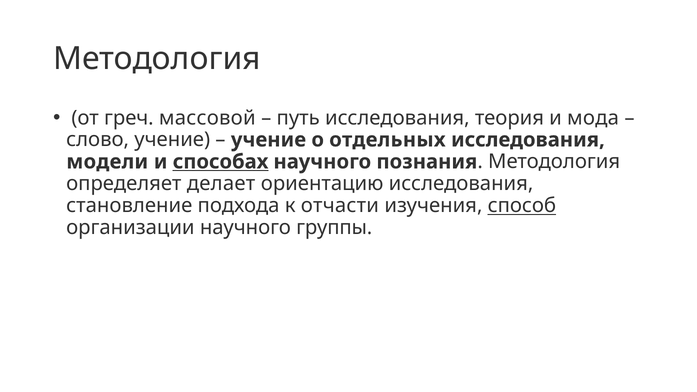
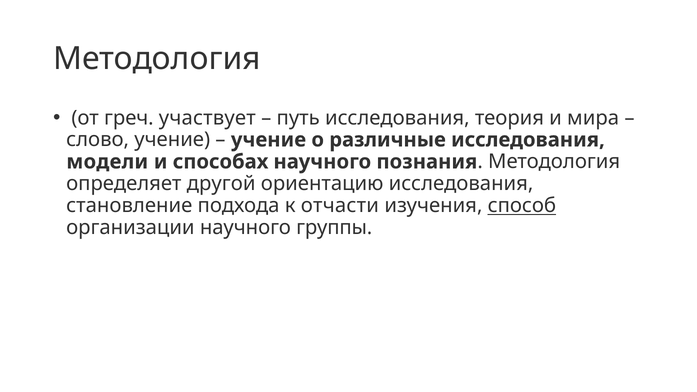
массовой: массовой -> участвует
мода: мода -> мира
отдельных: отдельных -> различные
способах underline: present -> none
делает: делает -> другой
